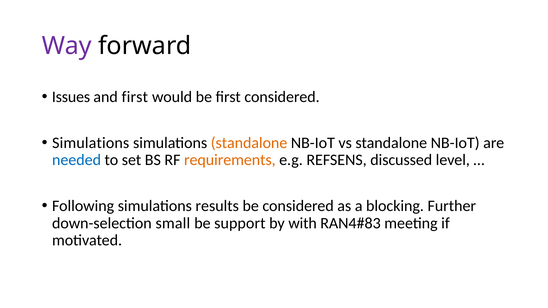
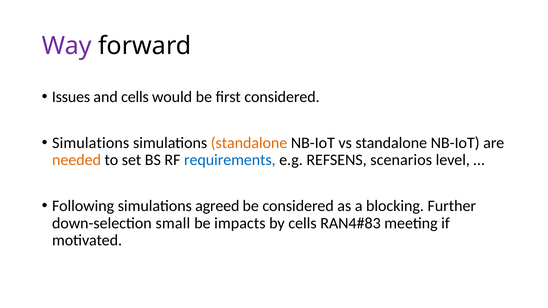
and first: first -> cells
needed colour: blue -> orange
requirements colour: orange -> blue
discussed: discussed -> scenarios
results: results -> agreed
support: support -> impacts
by with: with -> cells
